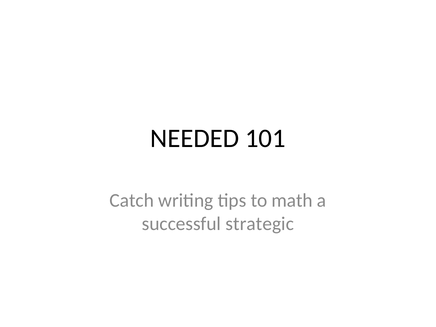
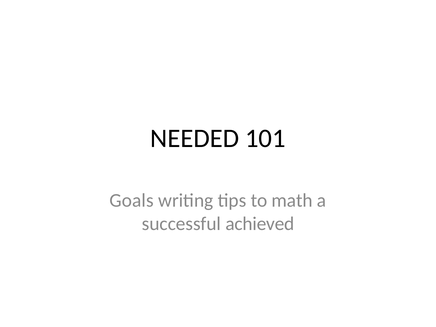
Catch: Catch -> Goals
strategic: strategic -> achieved
